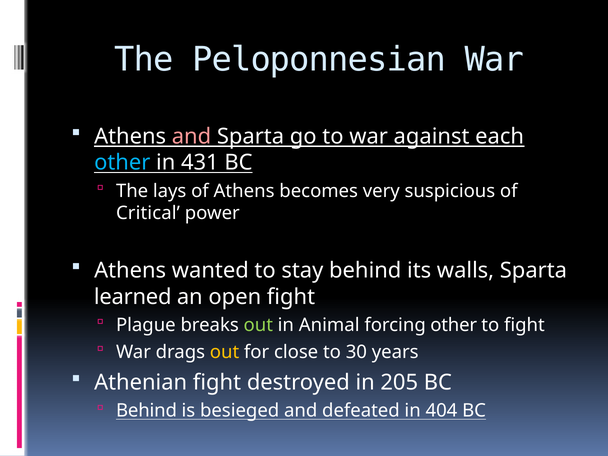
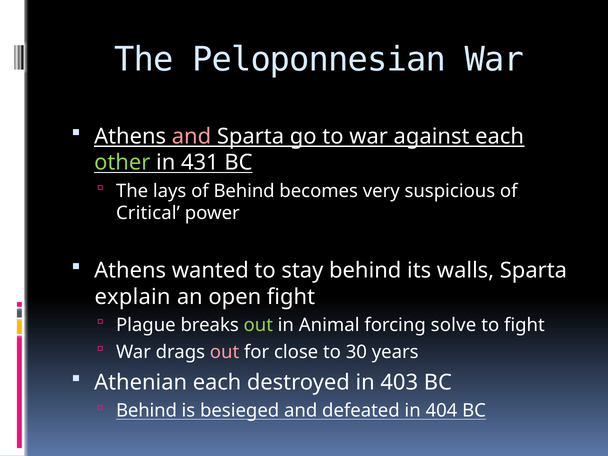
other at (122, 163) colour: light blue -> light green
of Athens: Athens -> Behind
learned: learned -> explain
forcing other: other -> solve
out at (225, 352) colour: yellow -> pink
Athenian fight: fight -> each
205: 205 -> 403
